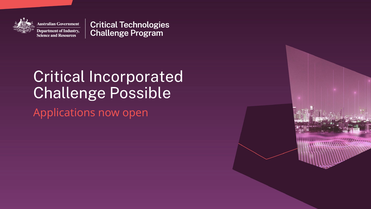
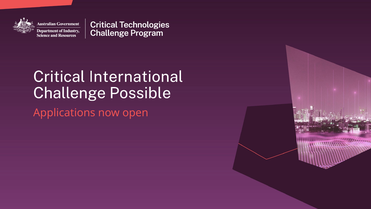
Incorporated: Incorporated -> International
